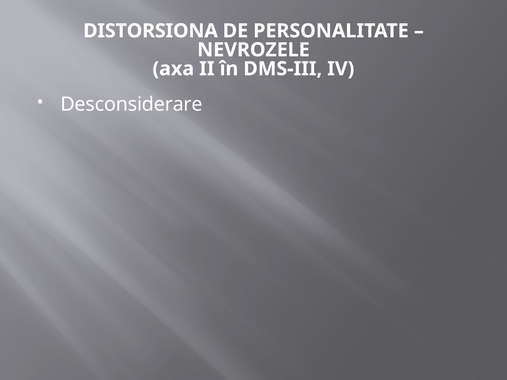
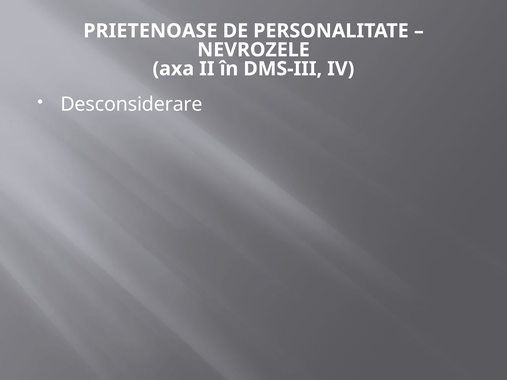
DISTORSIONA: DISTORSIONA -> PRIETENOASE
